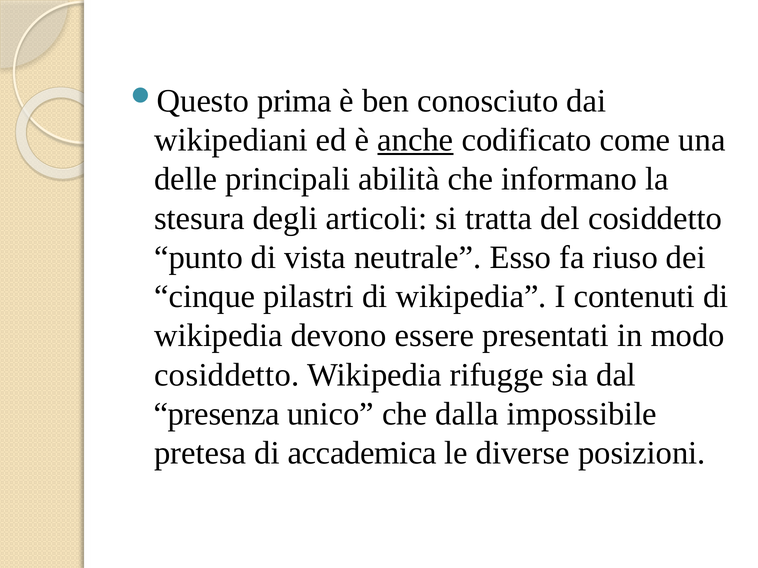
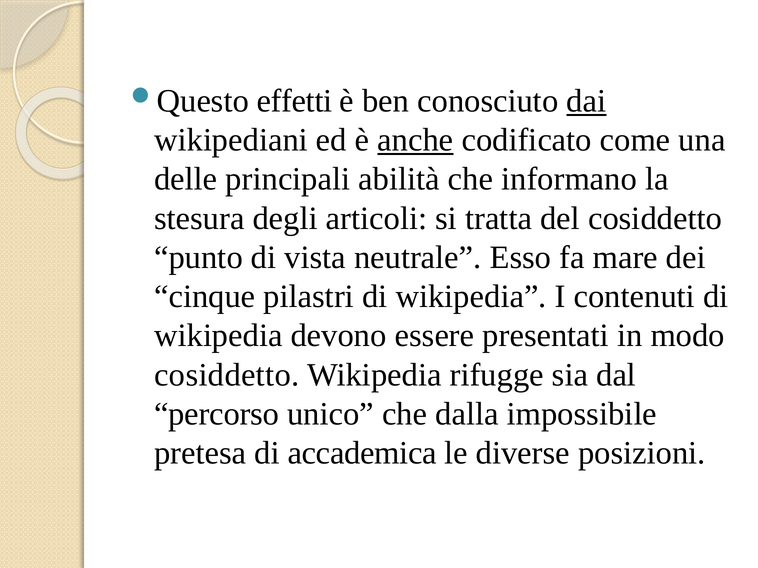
prima: prima -> effetti
dai underline: none -> present
riuso: riuso -> mare
presenza: presenza -> percorso
